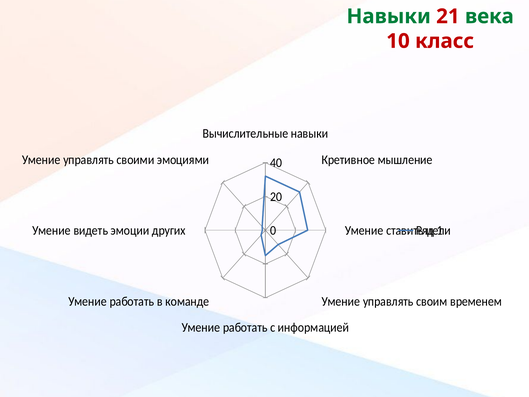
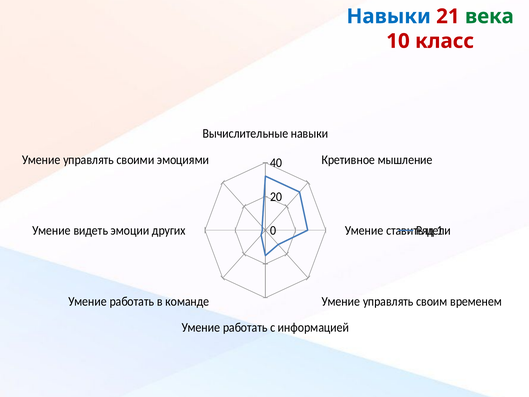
Навыки at (389, 16) colour: green -> blue
